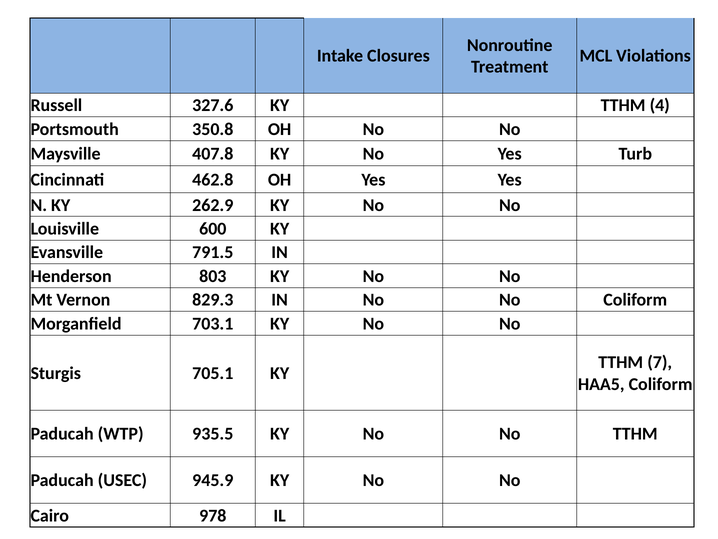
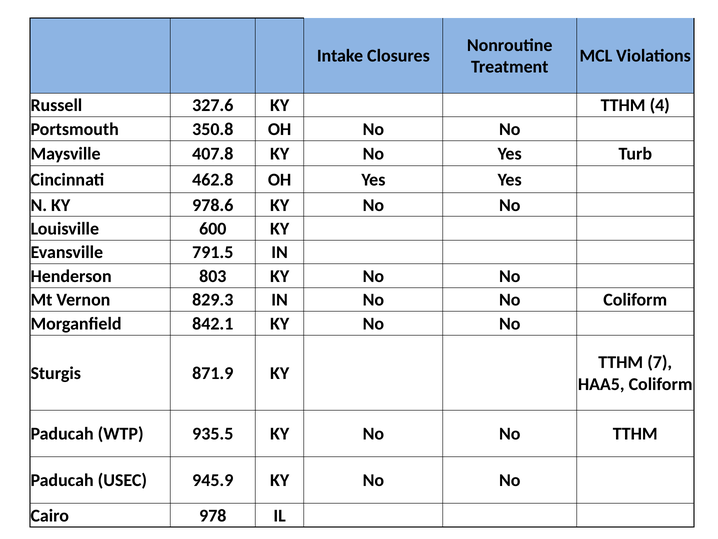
262.9: 262.9 -> 978.6
703.1: 703.1 -> 842.1
705.1: 705.1 -> 871.9
